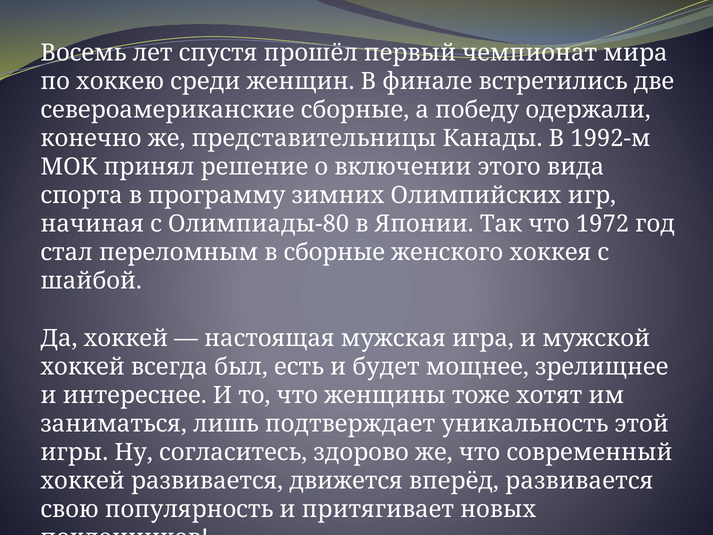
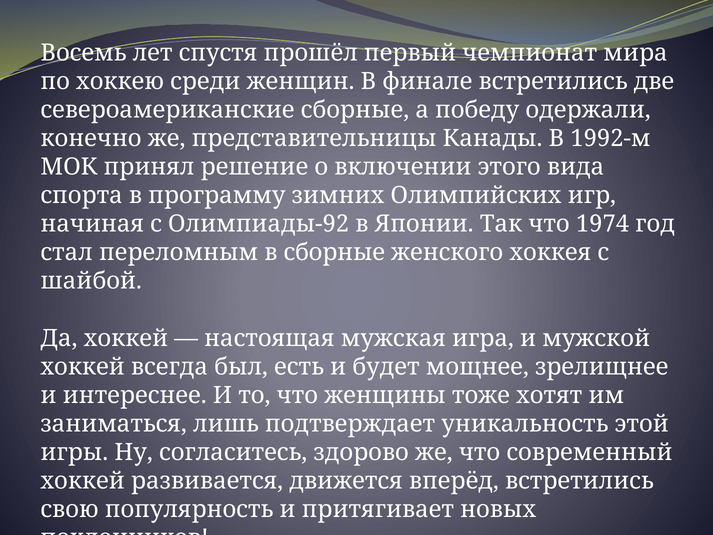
Олимпиады-80: Олимпиады-80 -> Олимпиады-92
1972: 1972 -> 1974
вперёд развивается: развивается -> встретились
